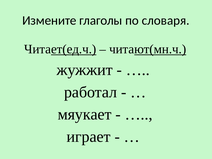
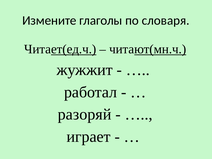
мяукает: мяукает -> разоряй
